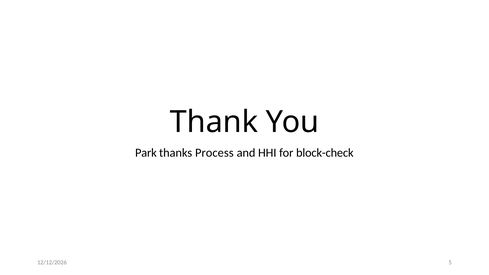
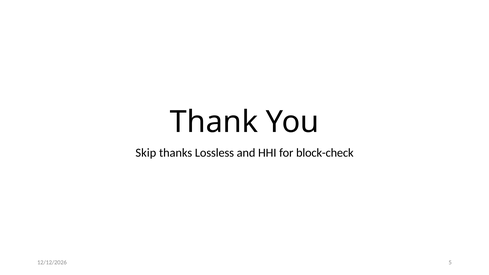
Park: Park -> Skip
Process: Process -> Lossless
